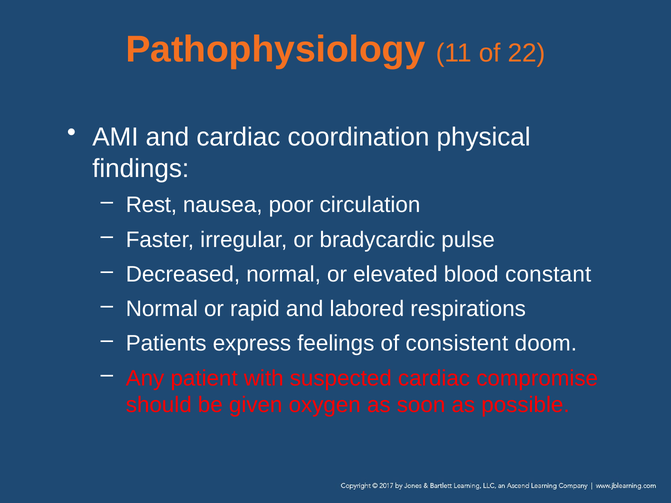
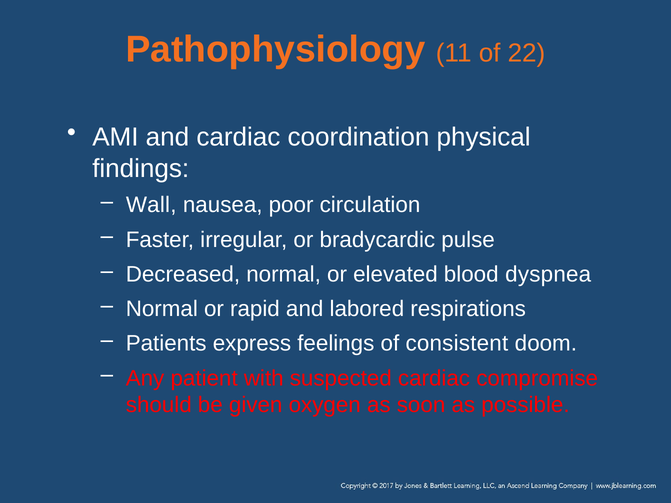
Rest: Rest -> Wall
constant: constant -> dyspnea
